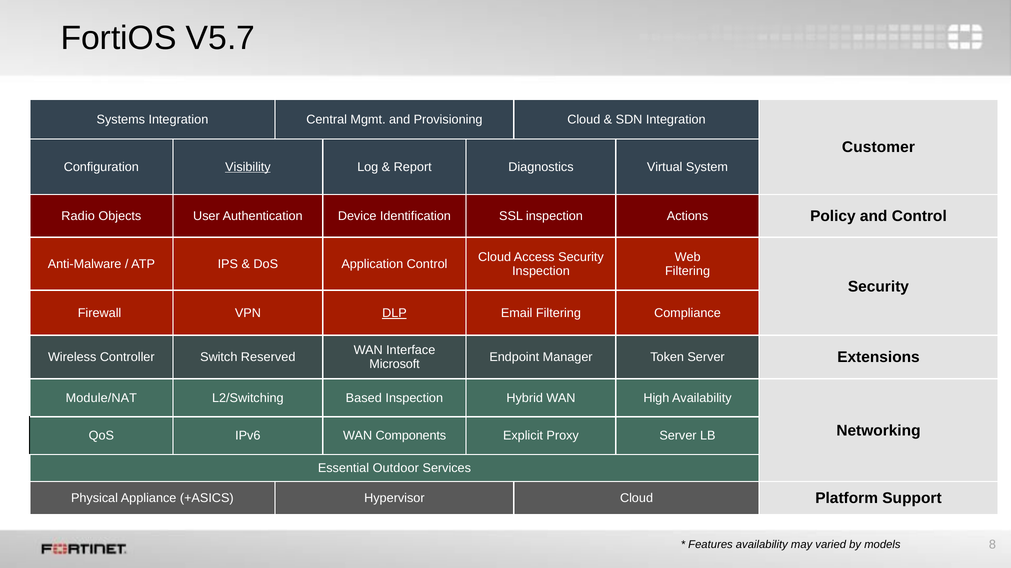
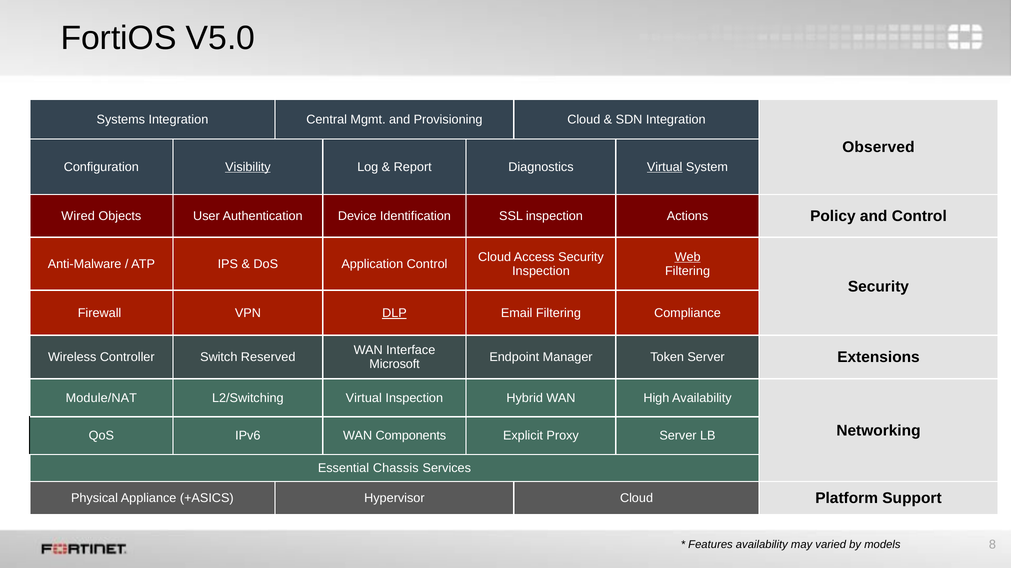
V5.7: V5.7 -> V5.0
Customer: Customer -> Observed
Virtual at (665, 167) underline: none -> present
Radio: Radio -> Wired
Web underline: none -> present
L2/Switching Based: Based -> Virtual
Outdoor: Outdoor -> Chassis
